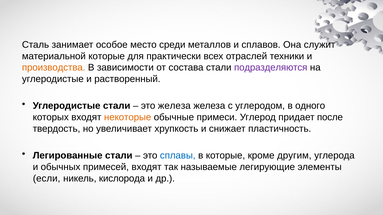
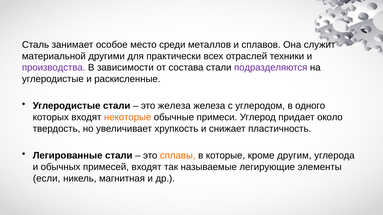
материальной которые: которые -> другими
производства colour: orange -> purple
растворенный: растворенный -> раскисленные
после: после -> около
сплавы colour: blue -> orange
кислорода: кислорода -> магнитная
